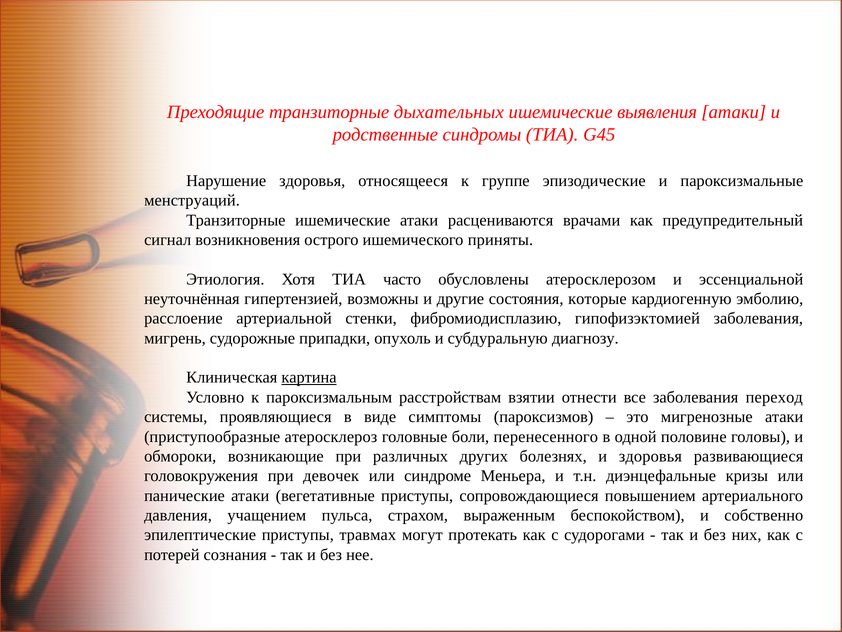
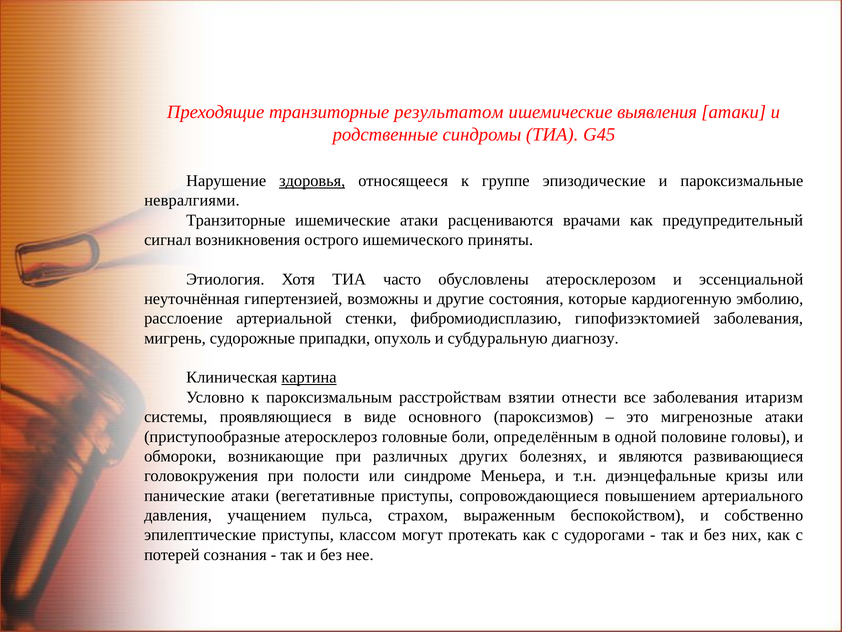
дыхательных: дыхательных -> результатом
здоровья at (312, 181) underline: none -> present
менструаций: менструаций -> невралгиями
переход: переход -> итаризм
симптомы: симптомы -> основного
перенесенного: перенесенного -> определённым
и здоровья: здоровья -> являются
девочек: девочек -> полости
травмах: травмах -> классом
